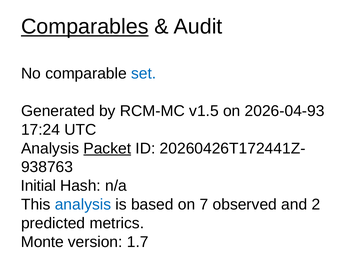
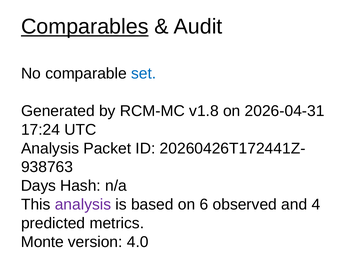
v1.5: v1.5 -> v1.8
2026-04-93: 2026-04-93 -> 2026-04-31
Packet underline: present -> none
Initial: Initial -> Days
analysis at (83, 205) colour: blue -> purple
7: 7 -> 6
2: 2 -> 4
1.7: 1.7 -> 4.0
